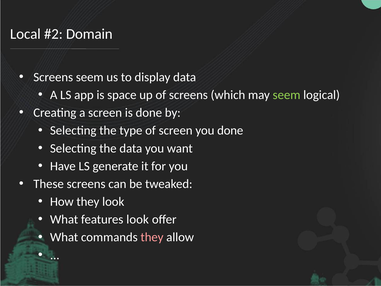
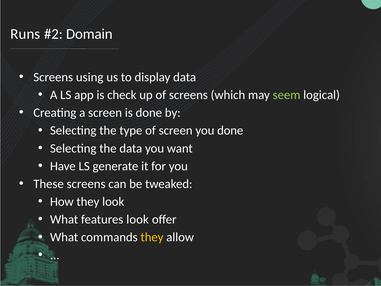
Local: Local -> Runs
Screens seem: seem -> using
space: space -> check
they at (152, 237) colour: pink -> yellow
